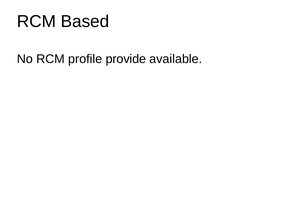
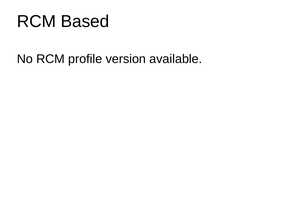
provide: provide -> version
